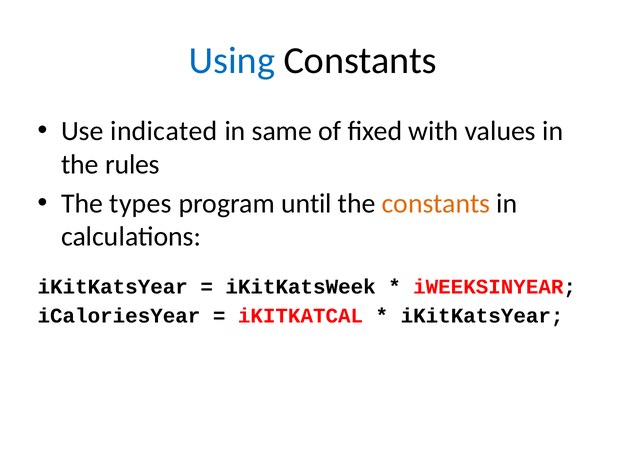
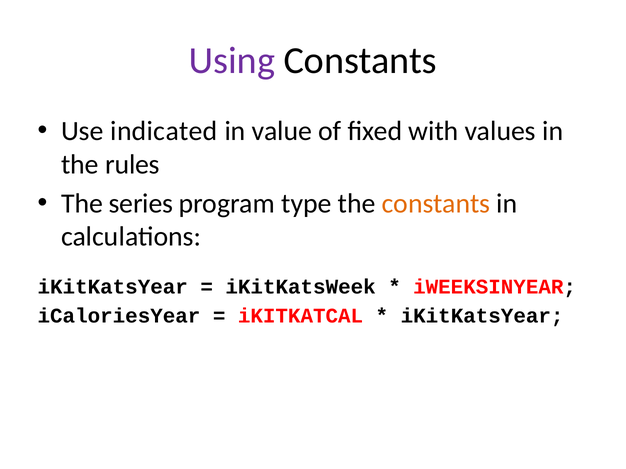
Using colour: blue -> purple
same: same -> value
types: types -> series
until: until -> type
